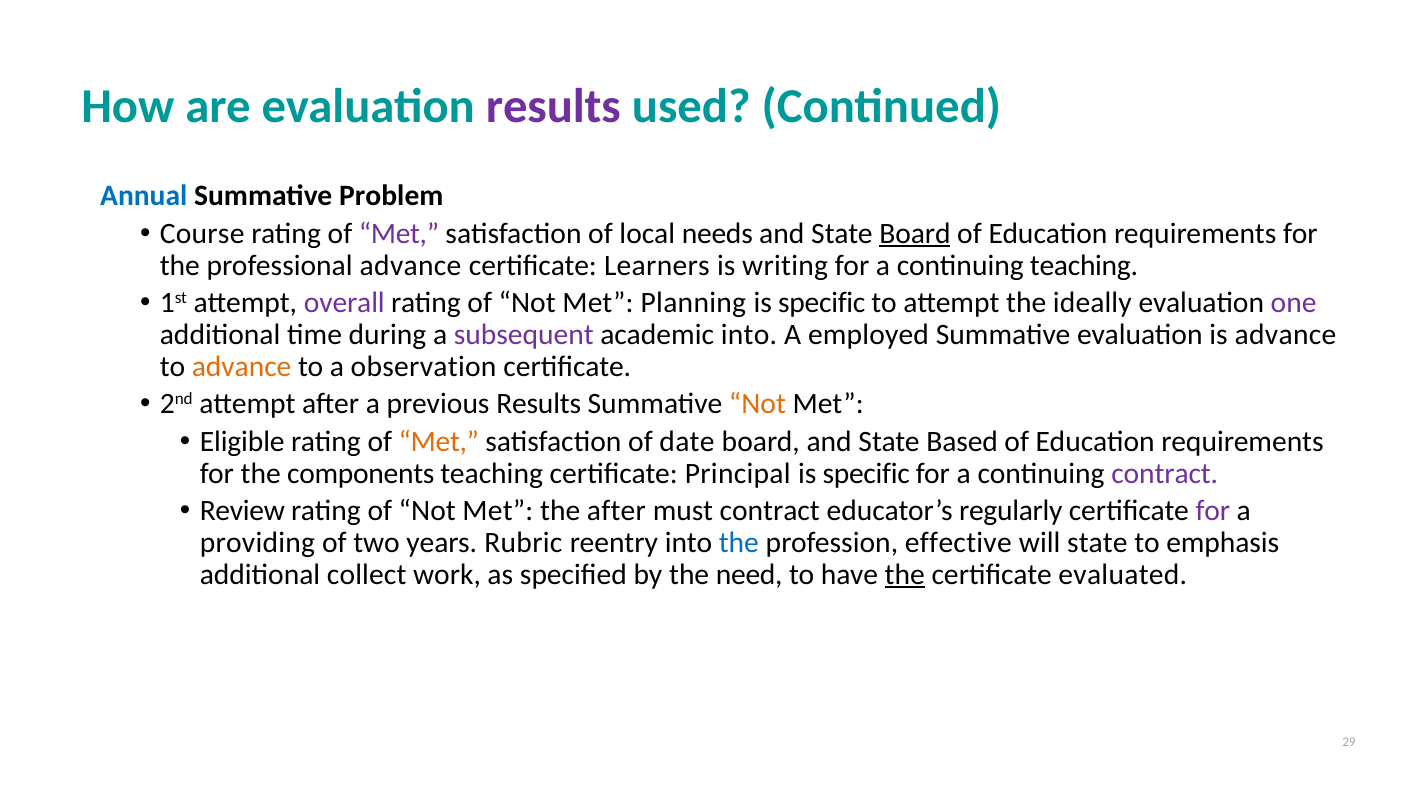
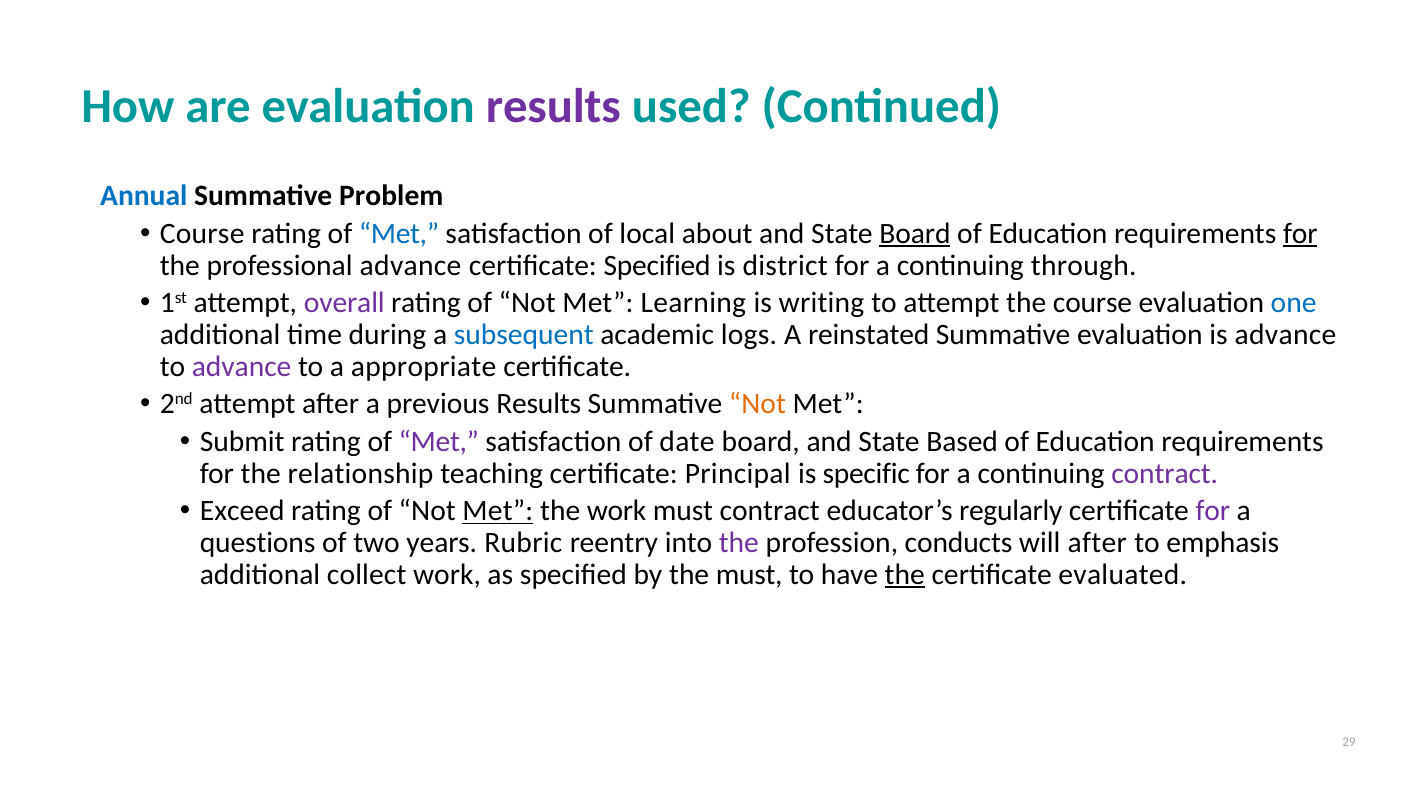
Met at (399, 234) colour: purple -> blue
needs: needs -> about
for at (1300, 234) underline: none -> present
certificate Learners: Learners -> Specified
writing: writing -> district
continuing teaching: teaching -> through
Planning: Planning -> Learning
specific at (822, 303): specific -> writing
the ideally: ideally -> course
one colour: purple -> blue
subsequent colour: purple -> blue
academic into: into -> logs
employed: employed -> reinstated
advance at (242, 367) colour: orange -> purple
observation: observation -> appropriate
Eligible: Eligible -> Submit
Met at (439, 442) colour: orange -> purple
components: components -> relationship
Review: Review -> Exceed
Met at (498, 511) underline: none -> present
the after: after -> work
providing: providing -> questions
the at (739, 543) colour: blue -> purple
effective: effective -> conducts
will state: state -> after
the need: need -> must
